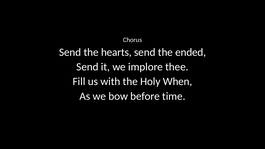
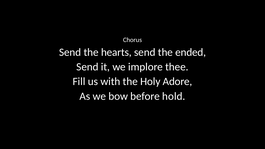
When: When -> Adore
time: time -> hold
